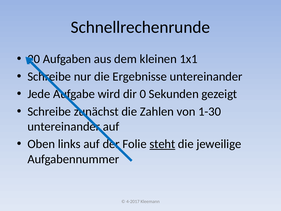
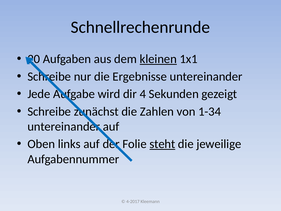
kleinen underline: none -> present
0: 0 -> 4
1-30: 1-30 -> 1-34
